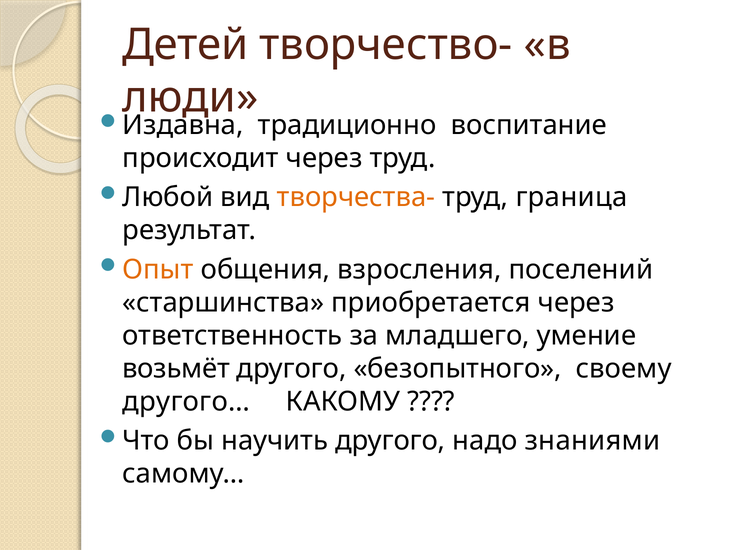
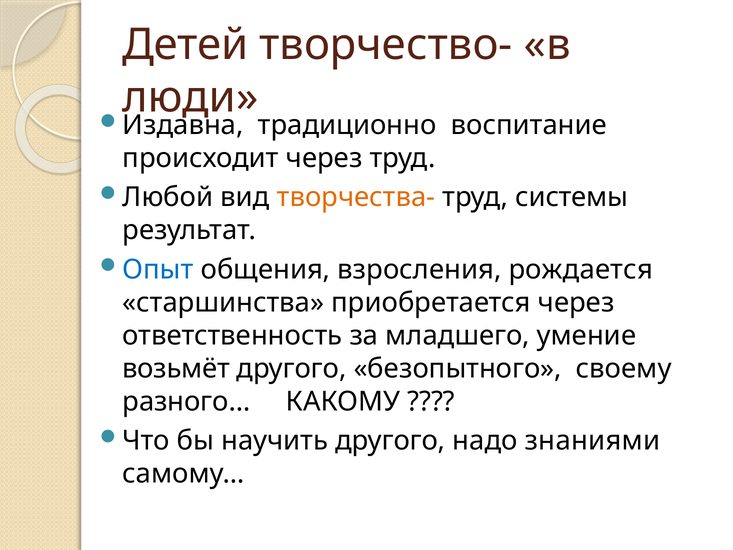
граница: граница -> системы
Опыт colour: orange -> blue
поселений: поселений -> рождается
другого…: другого… -> разного…
